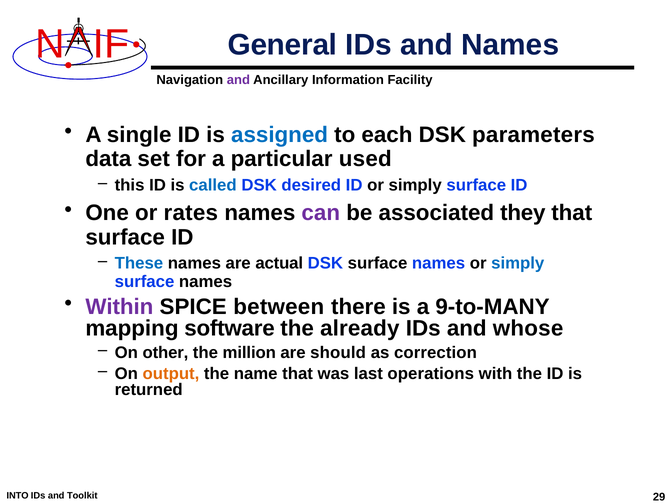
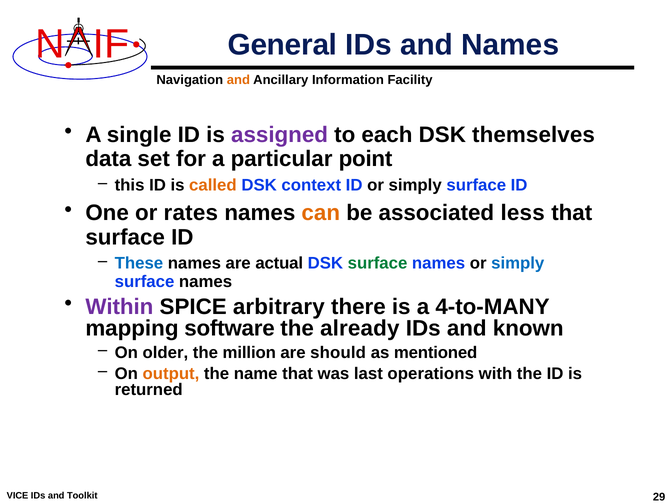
and at (238, 80) colour: purple -> orange
assigned colour: blue -> purple
parameters: parameters -> themselves
used: used -> point
called colour: blue -> orange
desired: desired -> context
can colour: purple -> orange
they: they -> less
surface at (378, 263) colour: black -> green
between: between -> arbitrary
9-to-MANY: 9-to-MANY -> 4-to-MANY
whose: whose -> known
other: other -> older
correction: correction -> mentioned
INTO: INTO -> VICE
